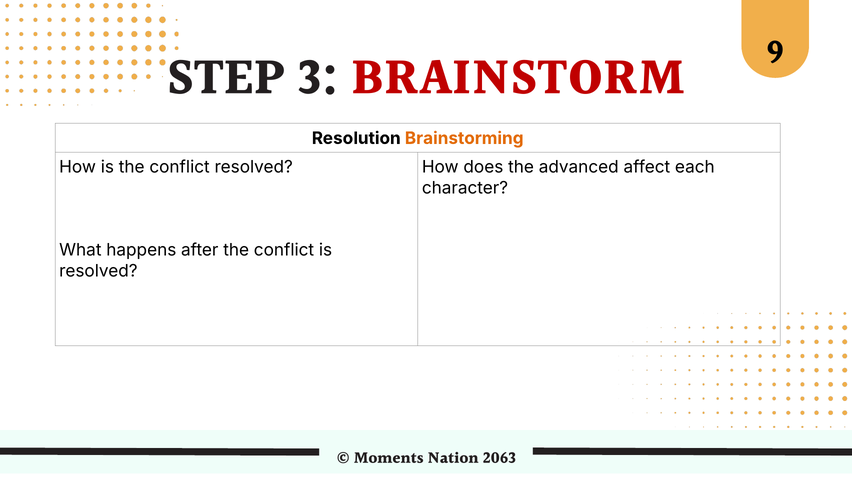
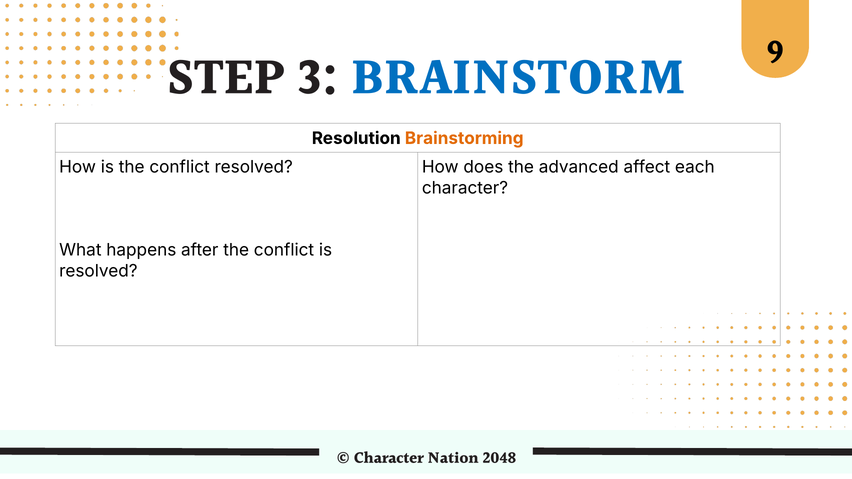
BRAINSTORM colour: red -> blue
Moments at (389, 459): Moments -> Character
2063: 2063 -> 2048
